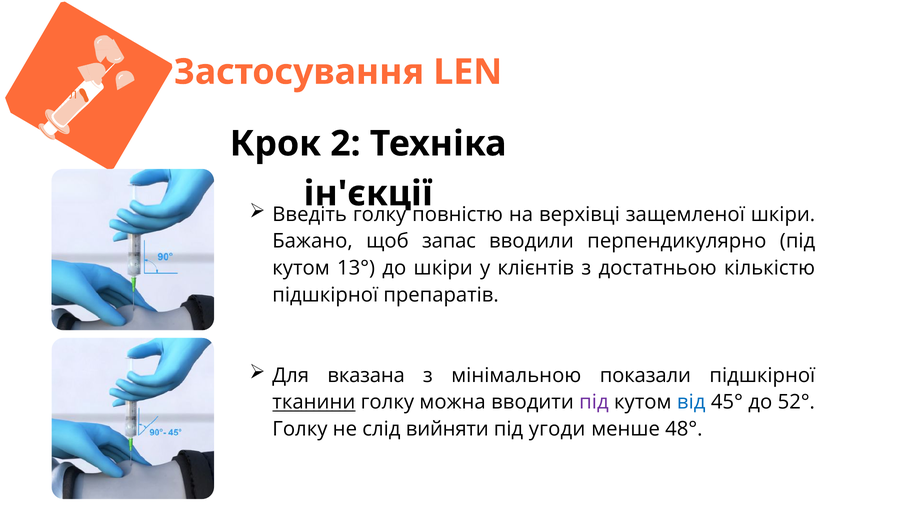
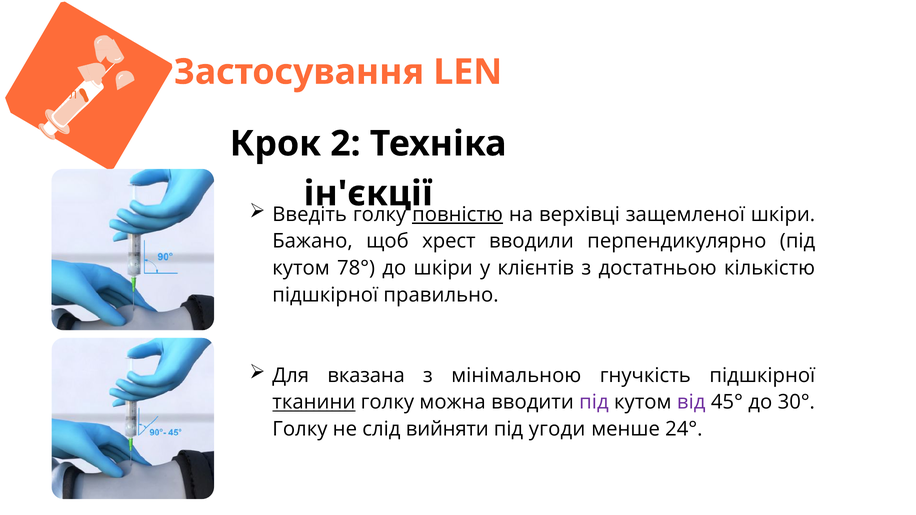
повністю underline: none -> present
запас: запас -> хрест
13°: 13° -> 78°
препаратів: препаратів -> правильно
показали: показали -> гнучкість
від colour: blue -> purple
52°: 52° -> 30°
48°: 48° -> 24°
